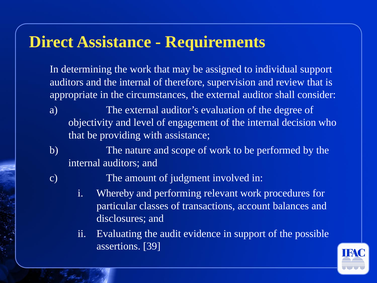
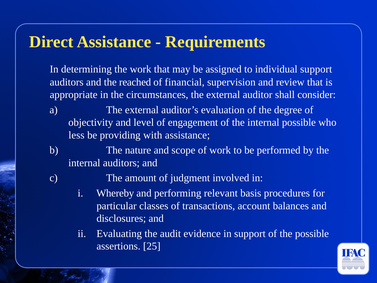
and the internal: internal -> reached
therefore: therefore -> financial
internal decision: decision -> possible
that at (76, 135): that -> less
relevant work: work -> basis
39: 39 -> 25
